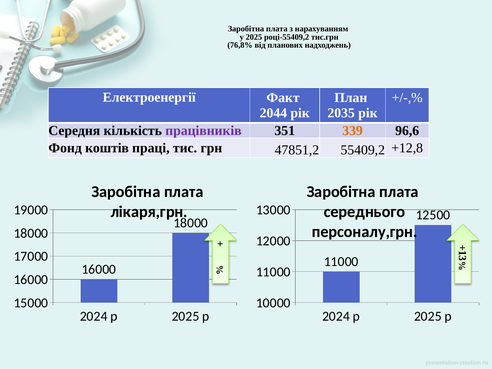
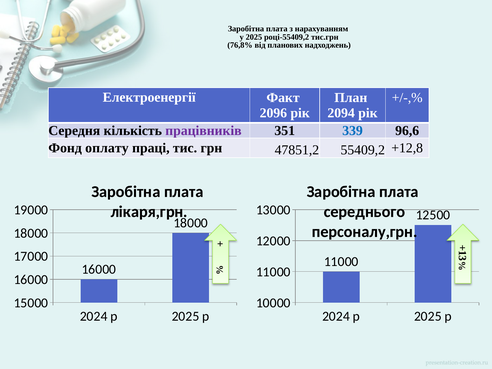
2044: 2044 -> 2096
2035: 2035 -> 2094
339 colour: orange -> blue
коштів: коштів -> оплату
